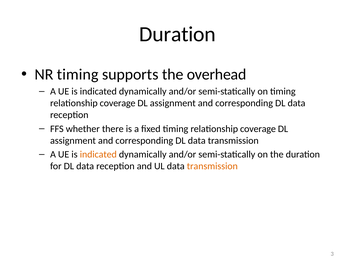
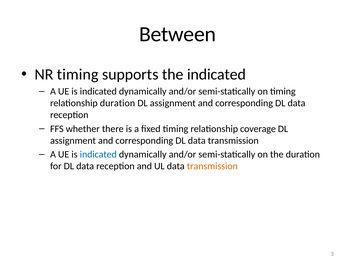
Duration at (178, 34): Duration -> Between
the overhead: overhead -> indicated
coverage at (118, 103): coverage -> duration
indicated at (98, 155) colour: orange -> blue
